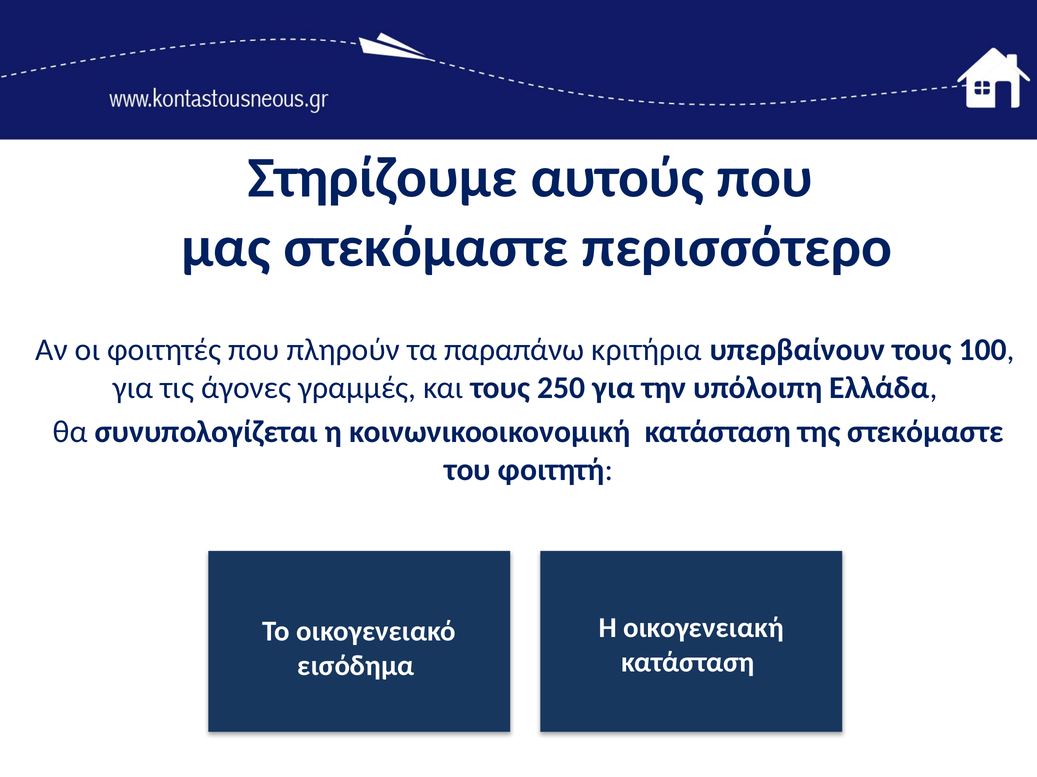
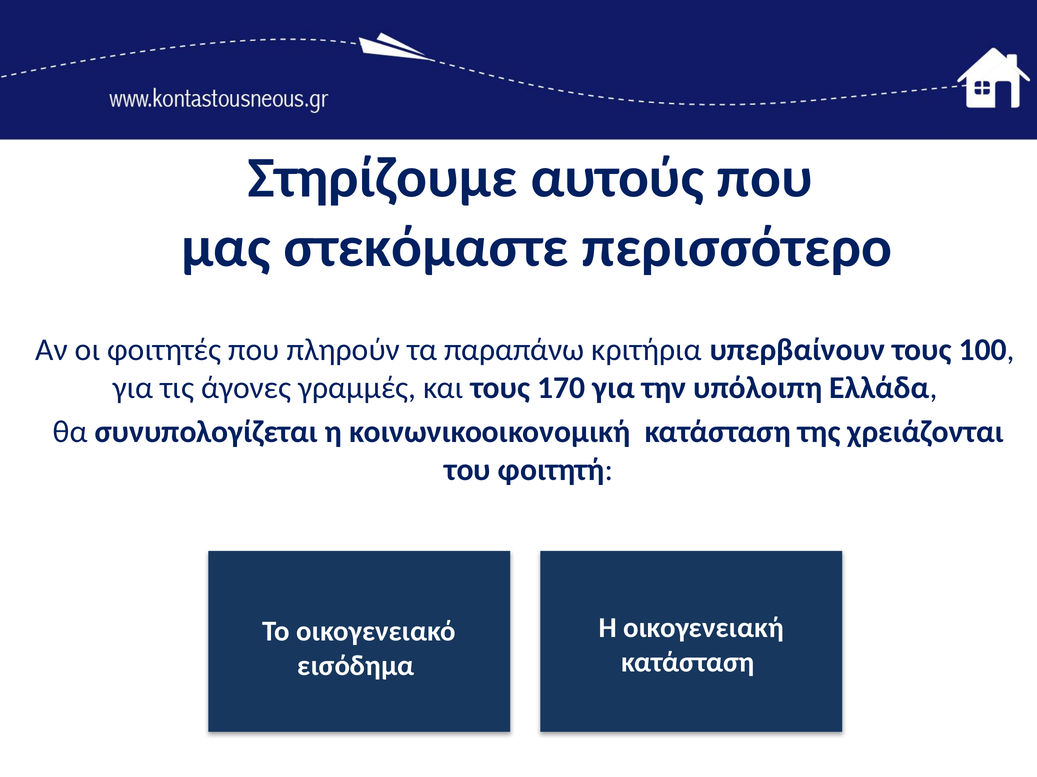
250: 250 -> 170
της στεκόμαστε: στεκόμαστε -> χρειάζονται
